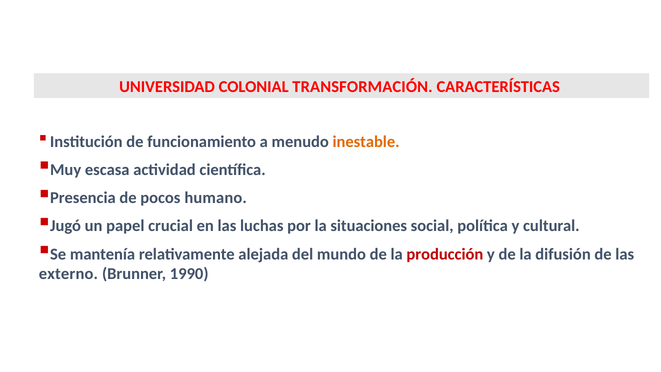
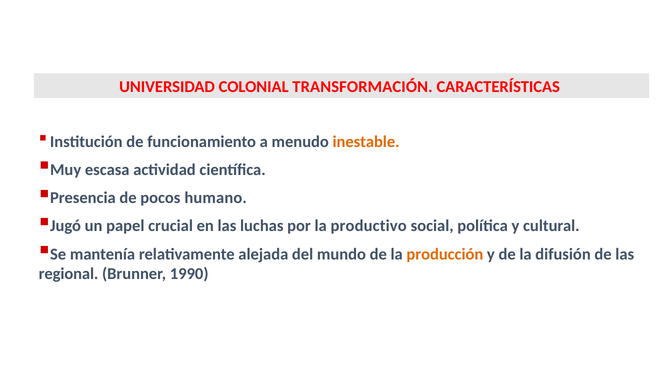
situaciones: situaciones -> productivo
producción colour: red -> orange
externo: externo -> regional
